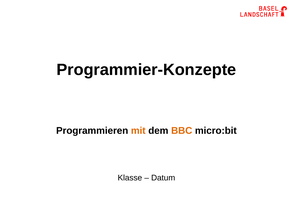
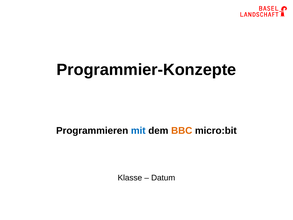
mit colour: orange -> blue
